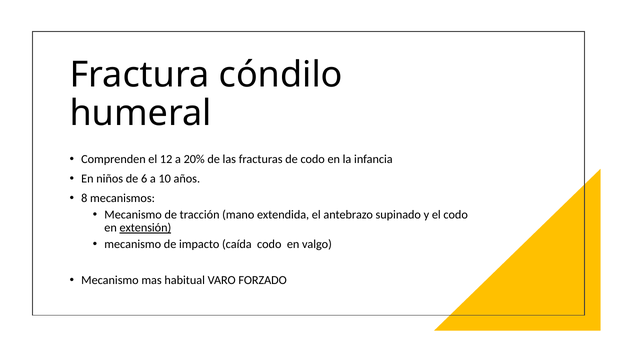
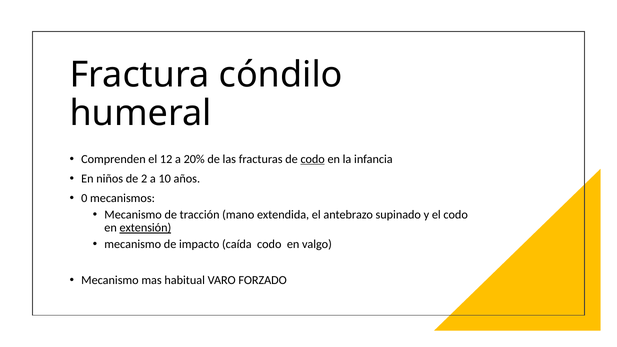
codo at (313, 159) underline: none -> present
6: 6 -> 2
8: 8 -> 0
